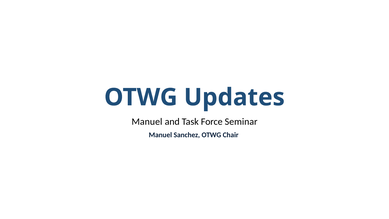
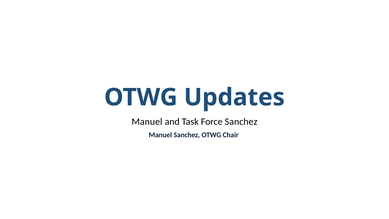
Force Seminar: Seminar -> Sanchez
